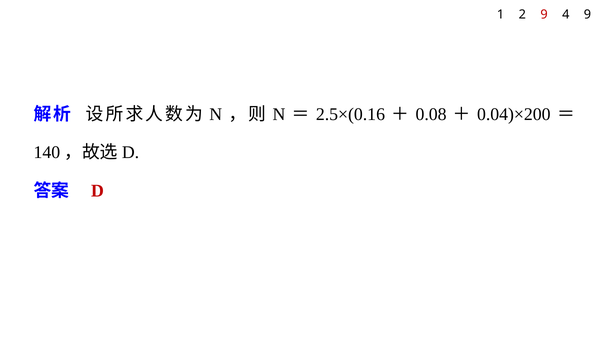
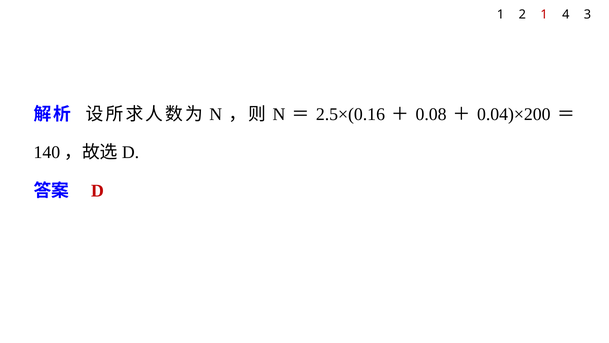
2 9: 9 -> 1
4 9: 9 -> 3
